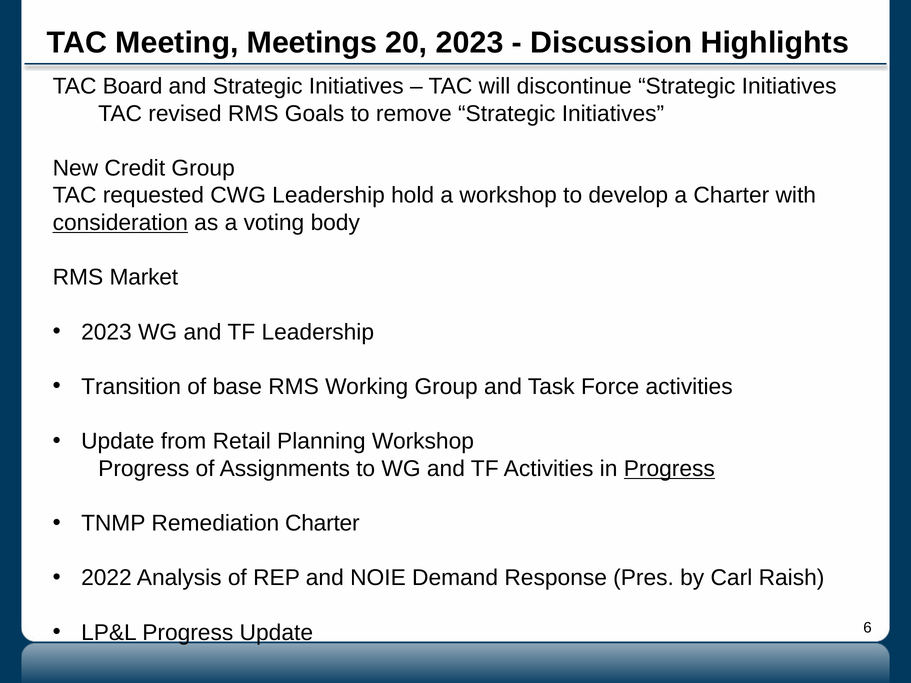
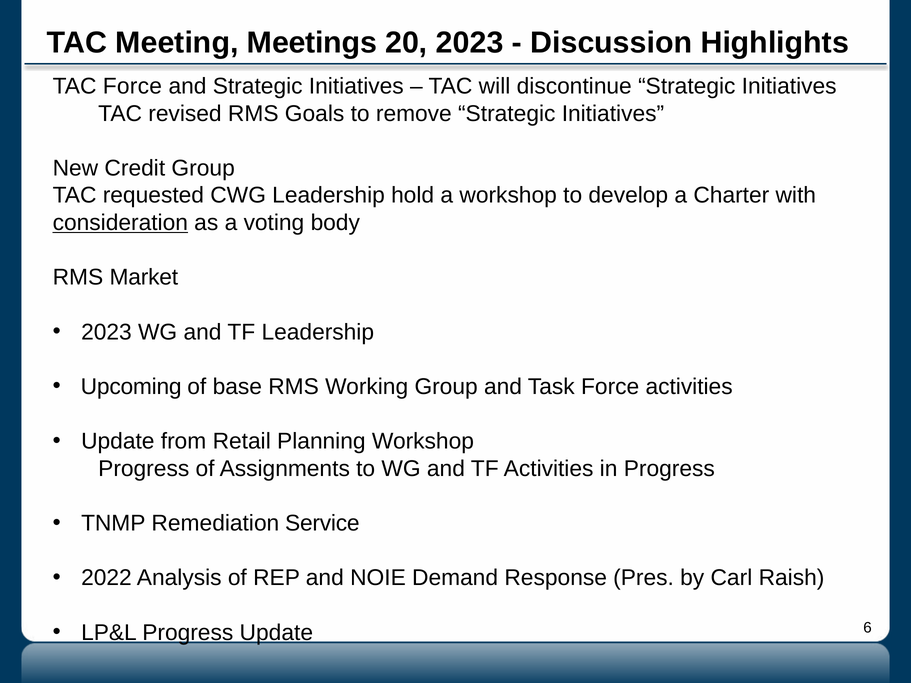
TAC Board: Board -> Force
Transition: Transition -> Upcoming
Progress at (669, 469) underline: present -> none
Remediation Charter: Charter -> Service
